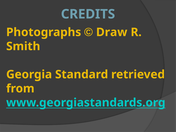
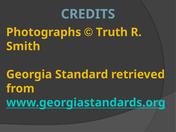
Draw: Draw -> Truth
